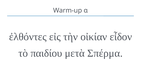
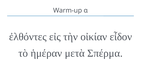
παιδίου: παιδίου -> ἡμέραν
